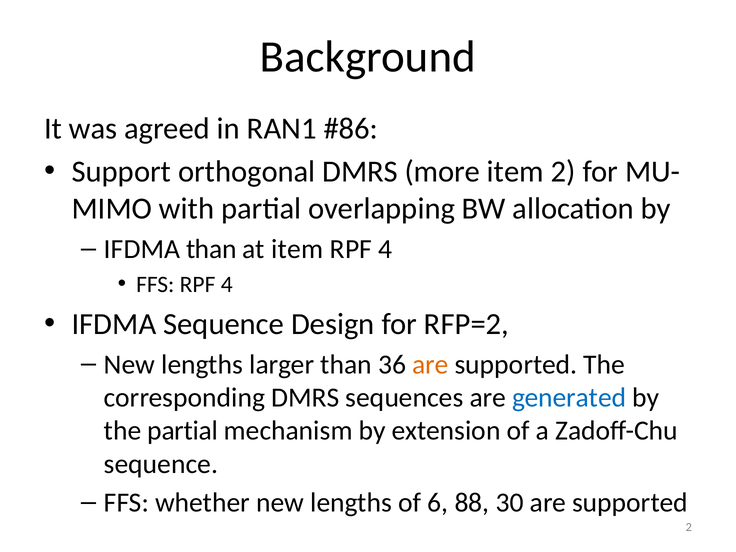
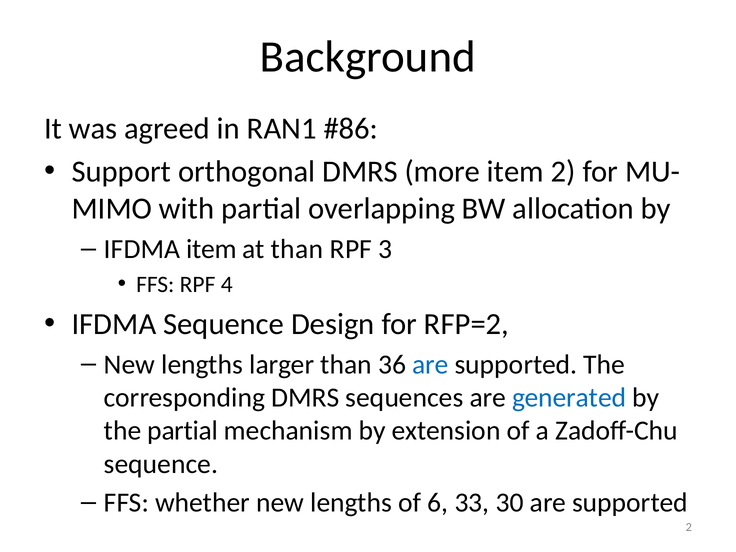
IFDMA than: than -> item
at item: item -> than
4 at (385, 249): 4 -> 3
are at (430, 364) colour: orange -> blue
88: 88 -> 33
